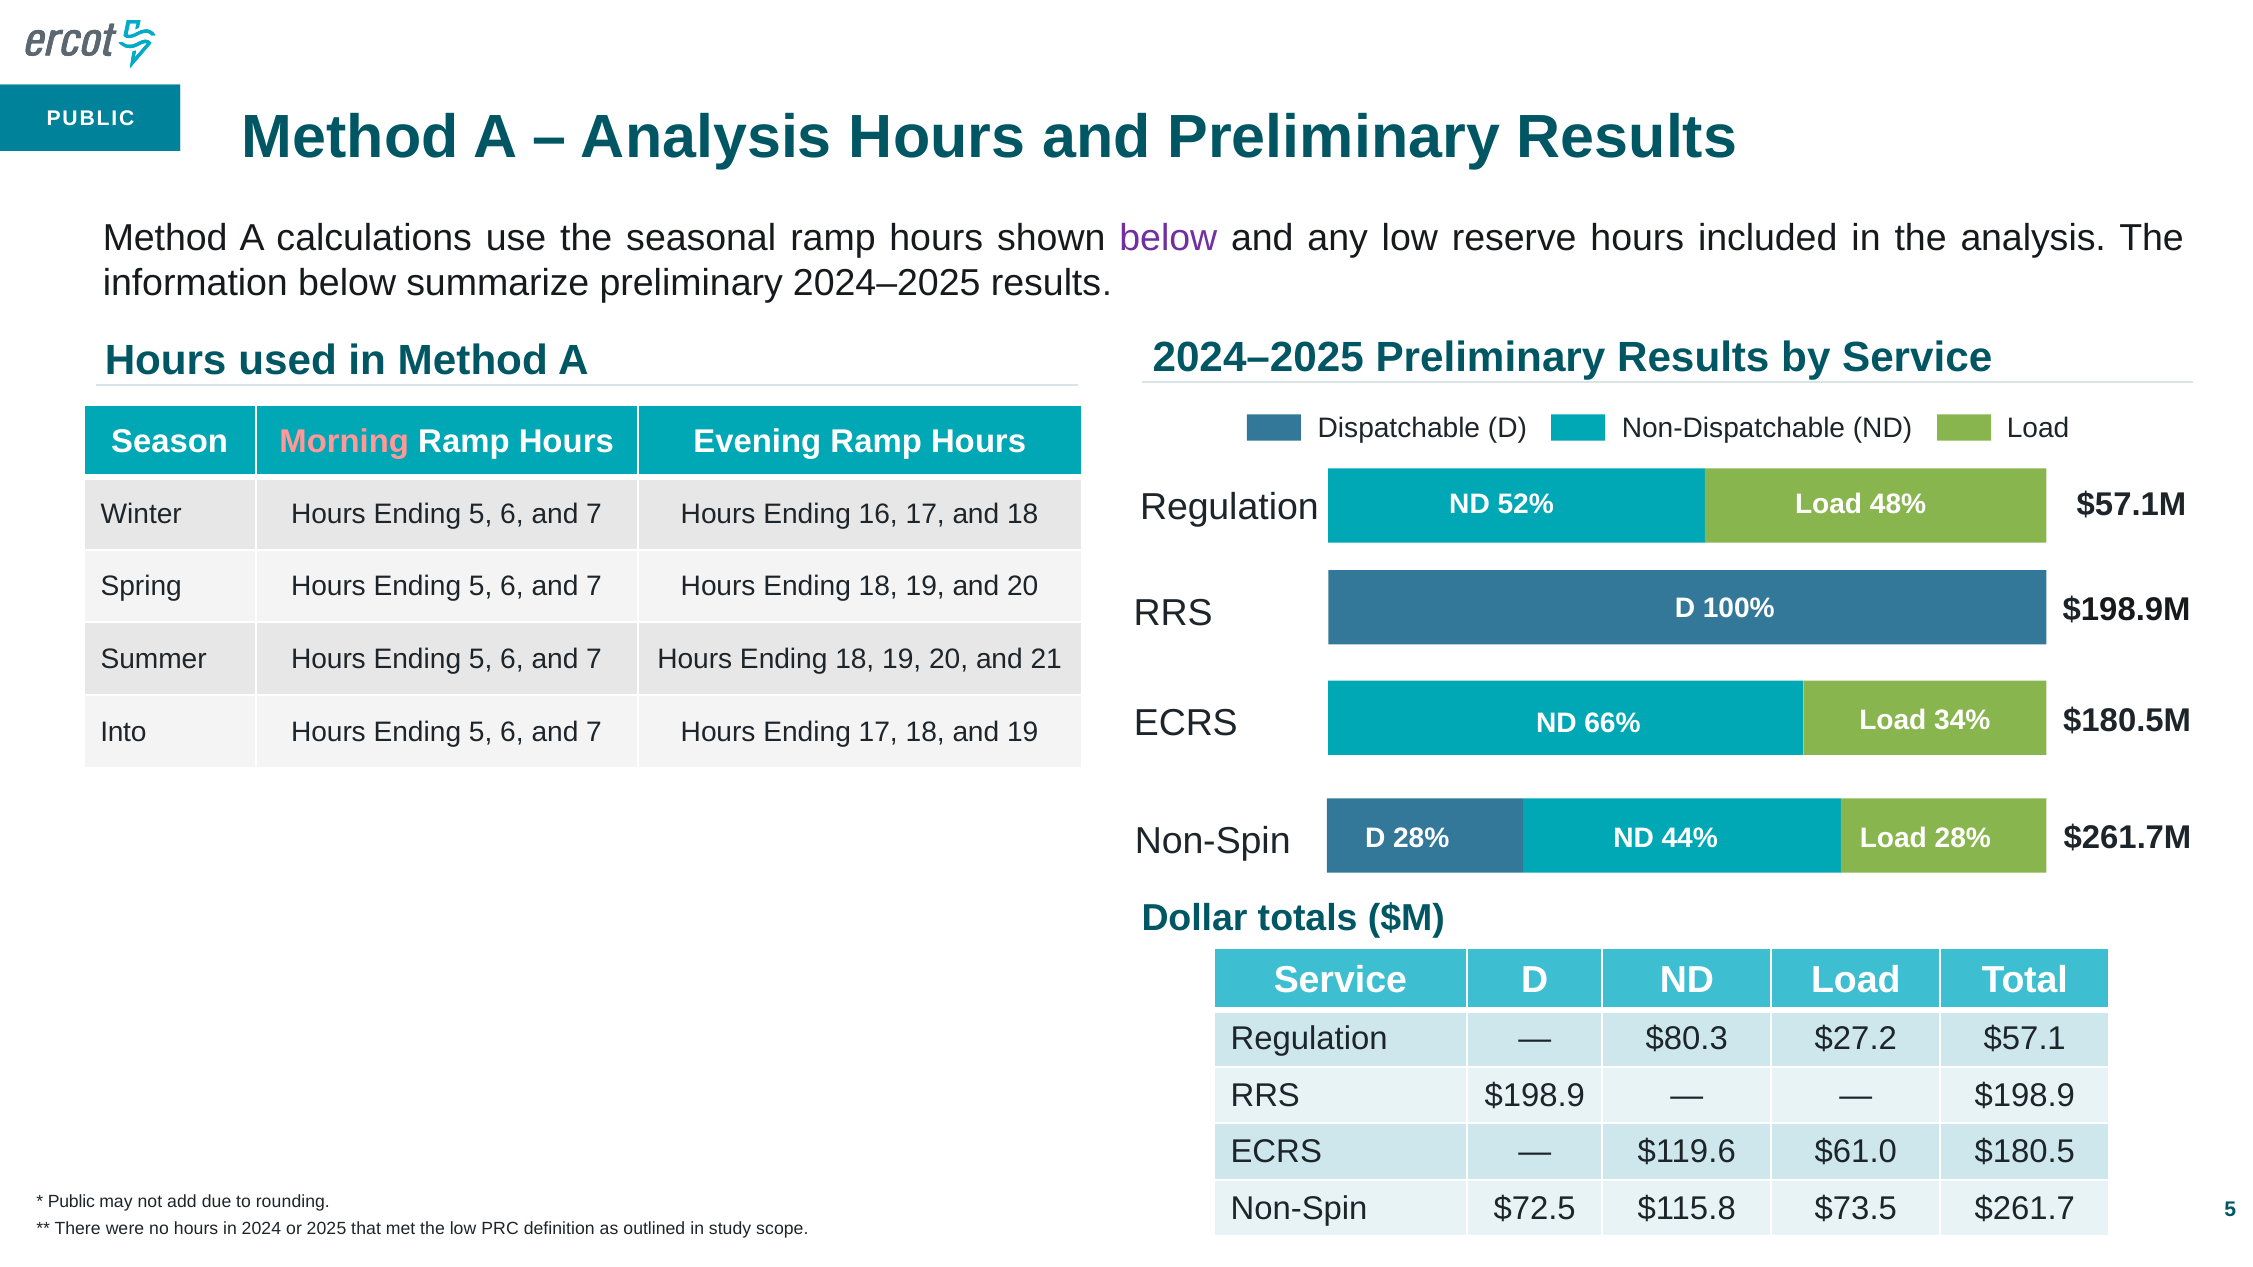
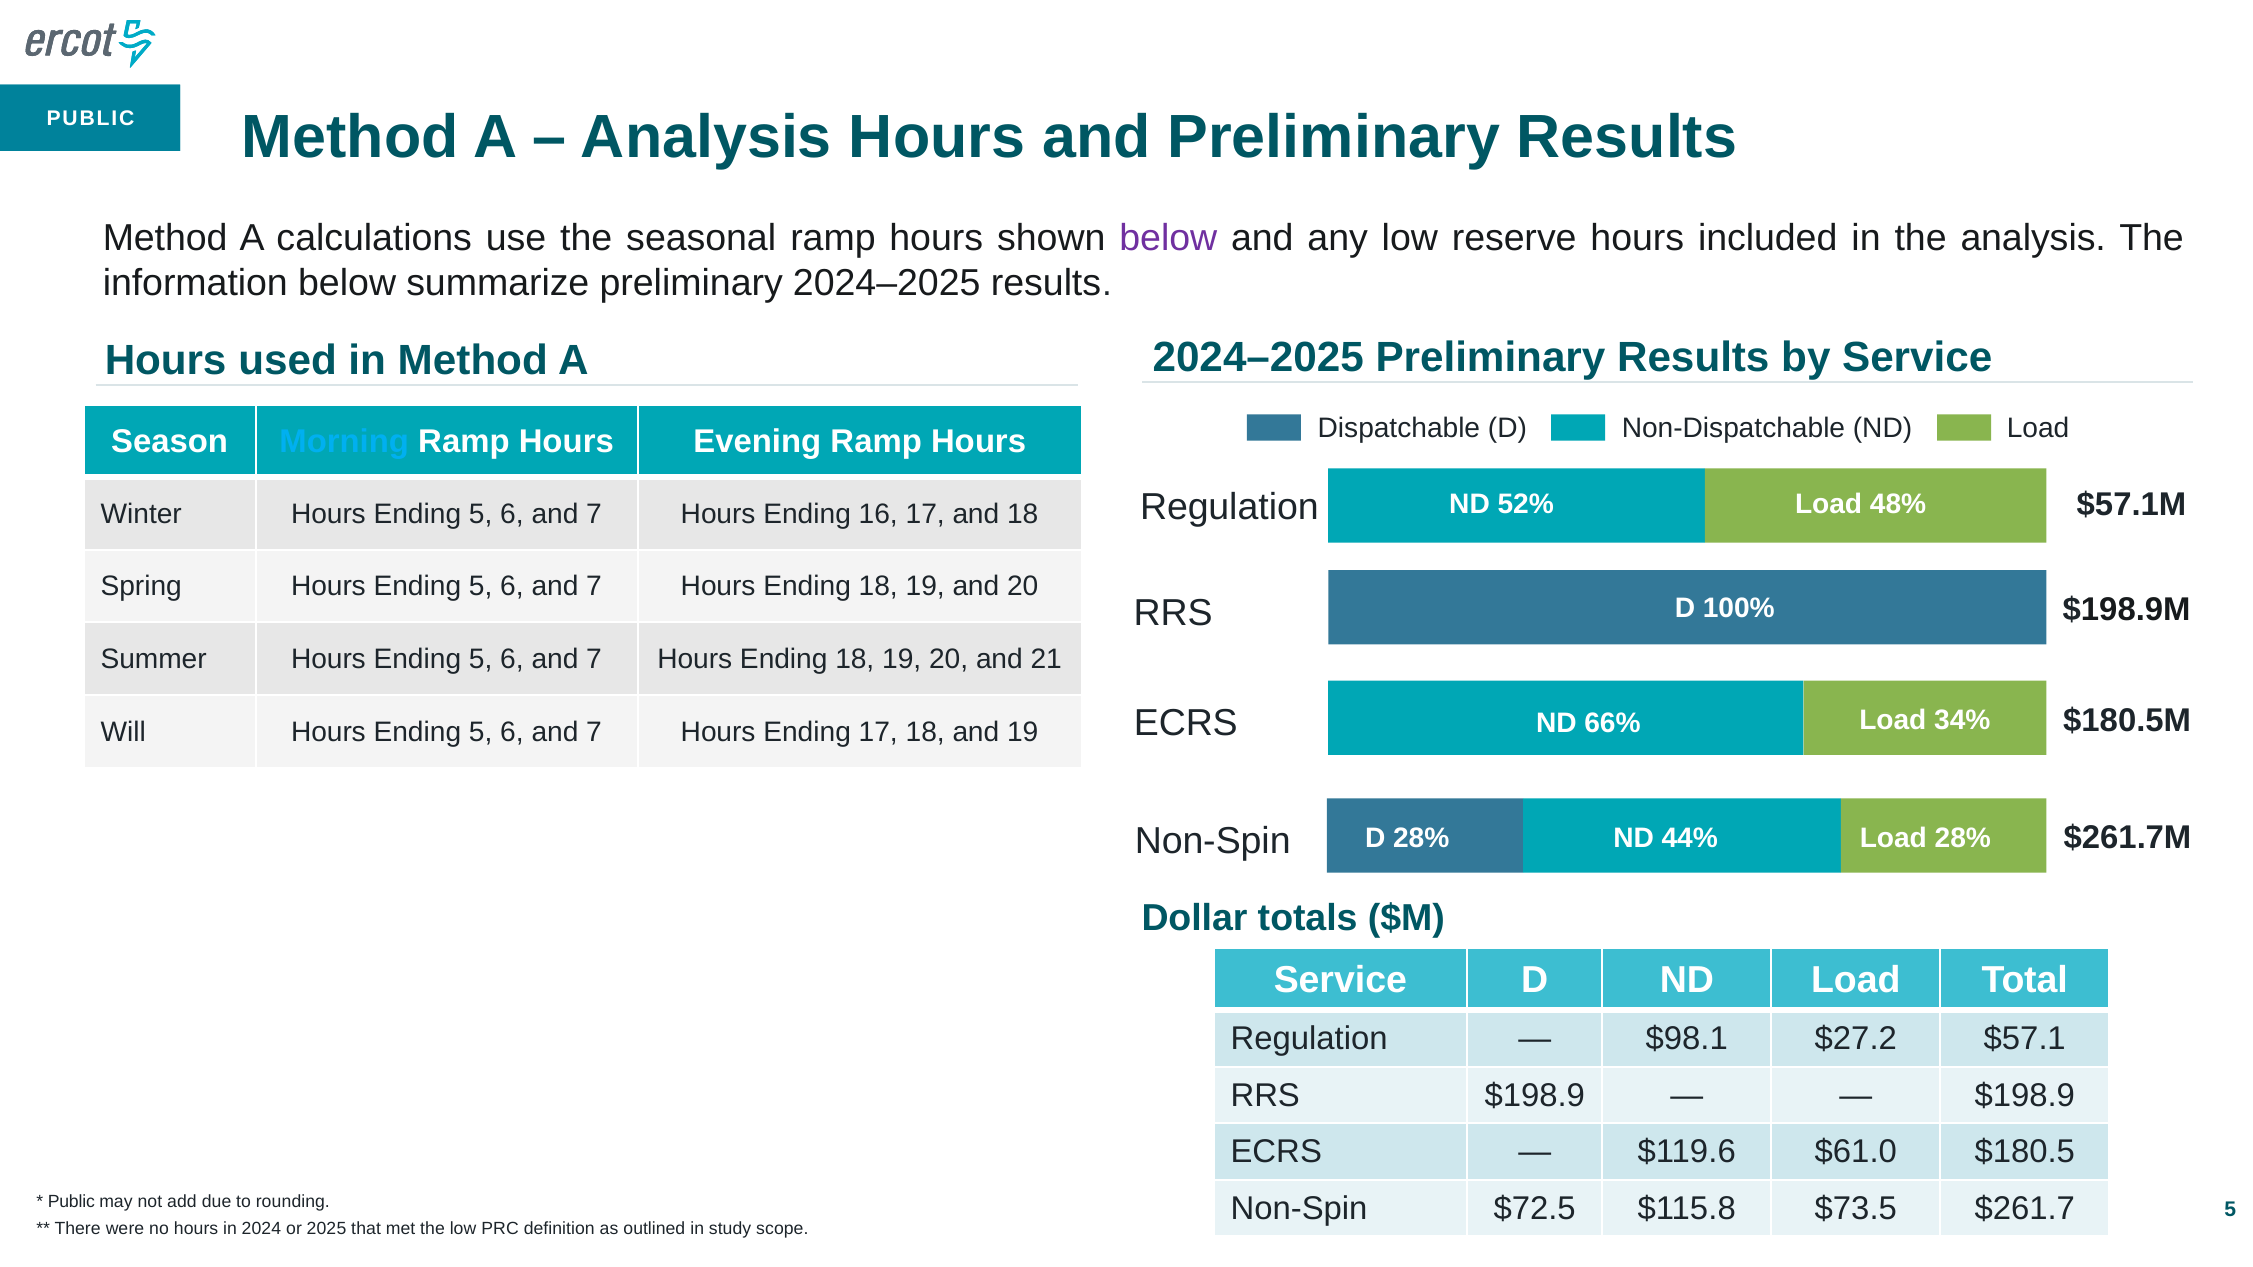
Morning colour: pink -> light blue
Into: Into -> Will
$80.3: $80.3 -> $98.1
